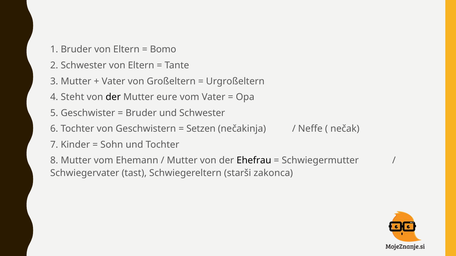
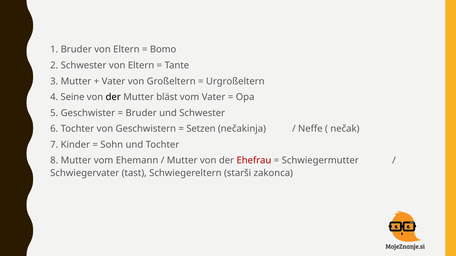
Steht: Steht -> Seine
eure: eure -> bläst
Ehefrau colour: black -> red
